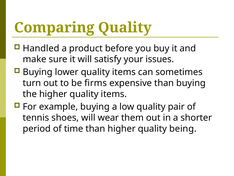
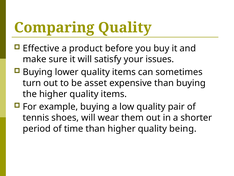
Handled: Handled -> Effective
firms: firms -> asset
